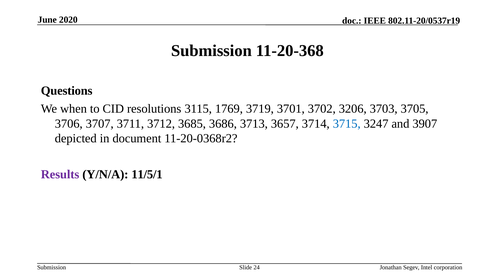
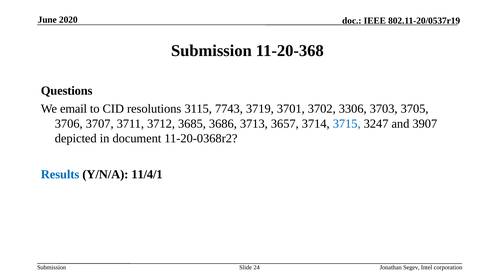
when: when -> email
1769: 1769 -> 7743
3206: 3206 -> 3306
Results colour: purple -> blue
11/5/1: 11/5/1 -> 11/4/1
